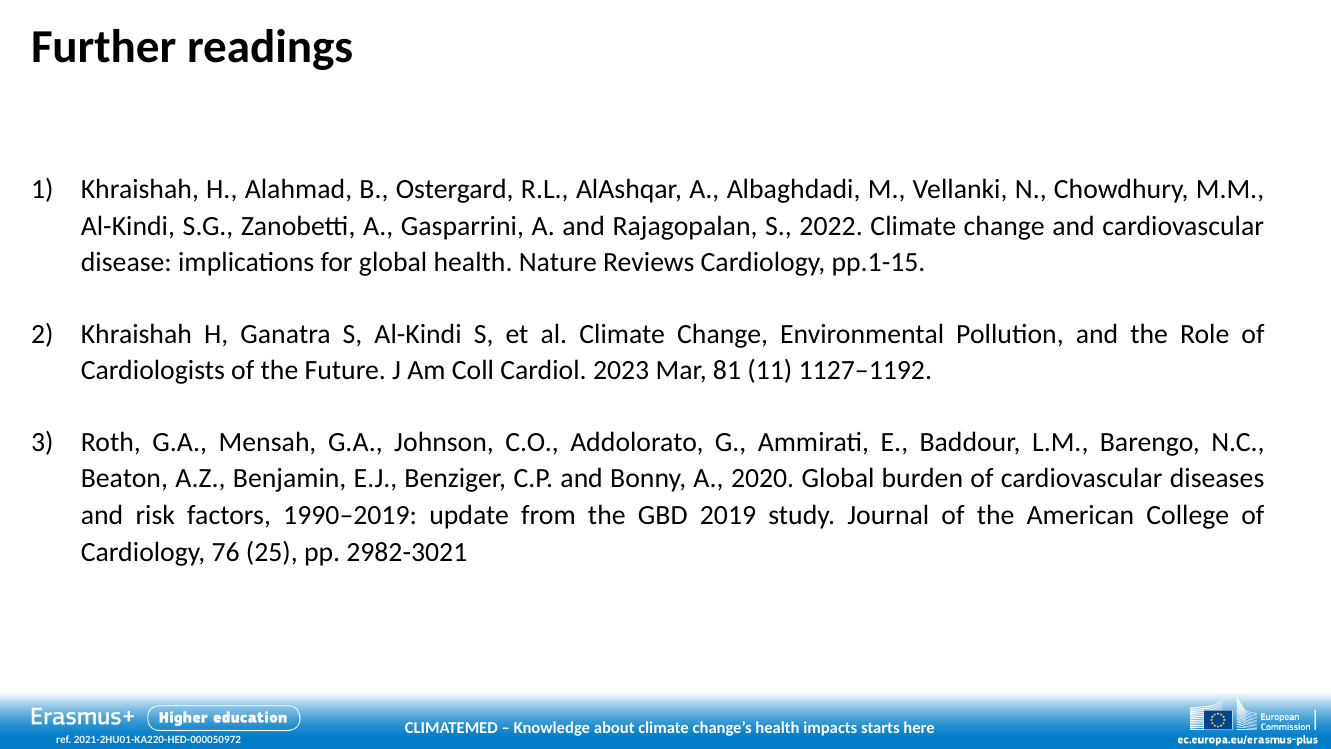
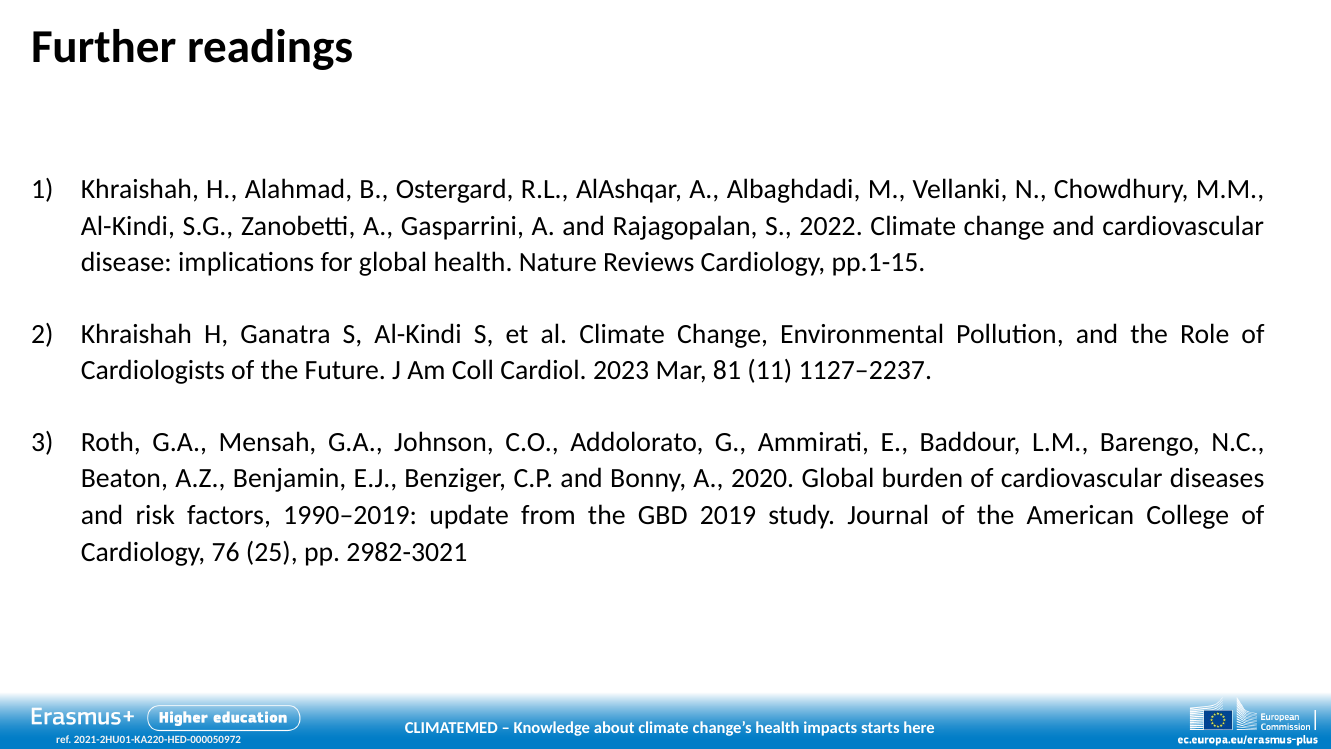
1127–1192: 1127–1192 -> 1127–2237
